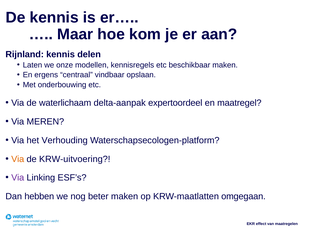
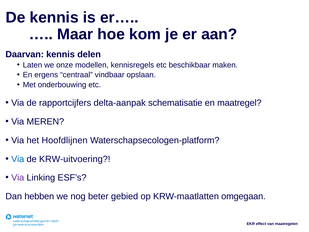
Rijnland: Rijnland -> Daarvan
waterlichaam: waterlichaam -> rapportcijfers
expertoordeel: expertoordeel -> schematisatie
Verhouding: Verhouding -> Hoofdlijnen
Via at (18, 159) colour: orange -> blue
beter maken: maken -> gebied
